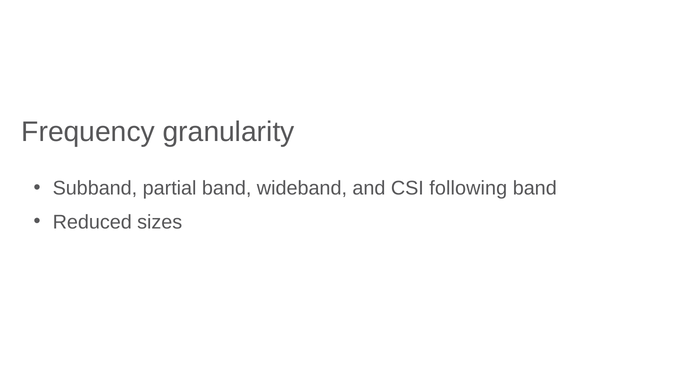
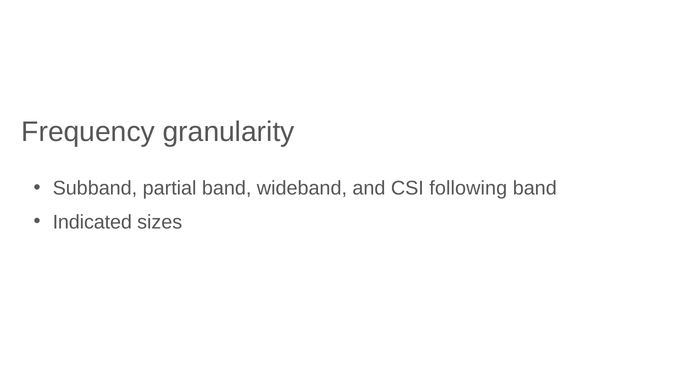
Reduced: Reduced -> Indicated
